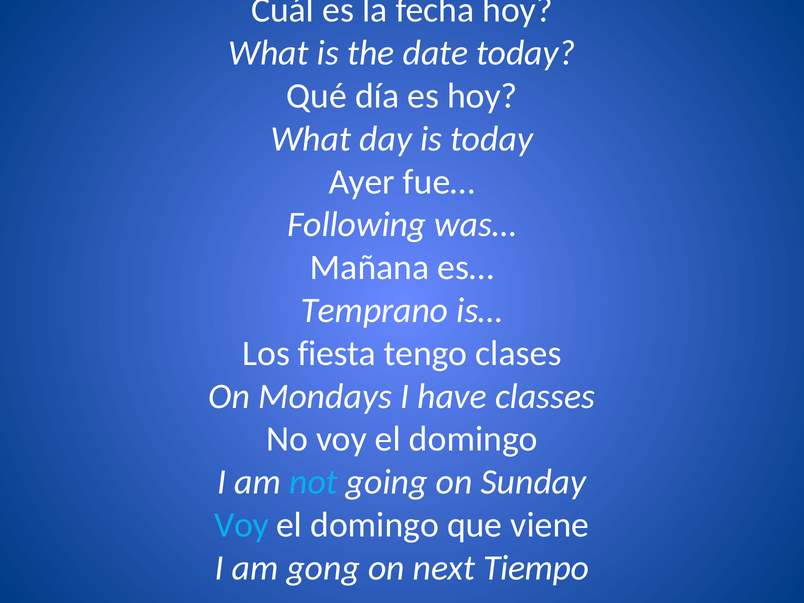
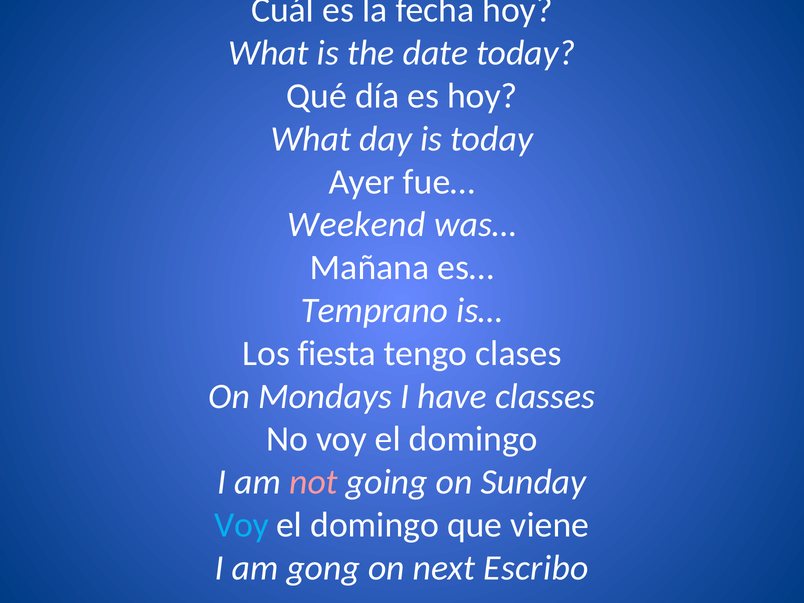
Following: Following -> Weekend
not colour: light blue -> pink
Tiempo: Tiempo -> Escribo
